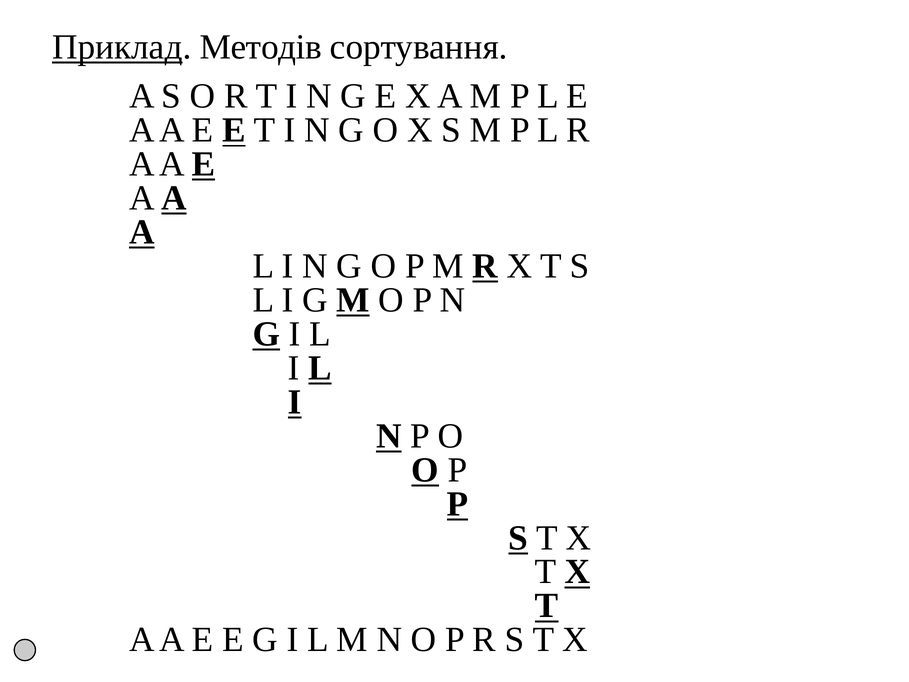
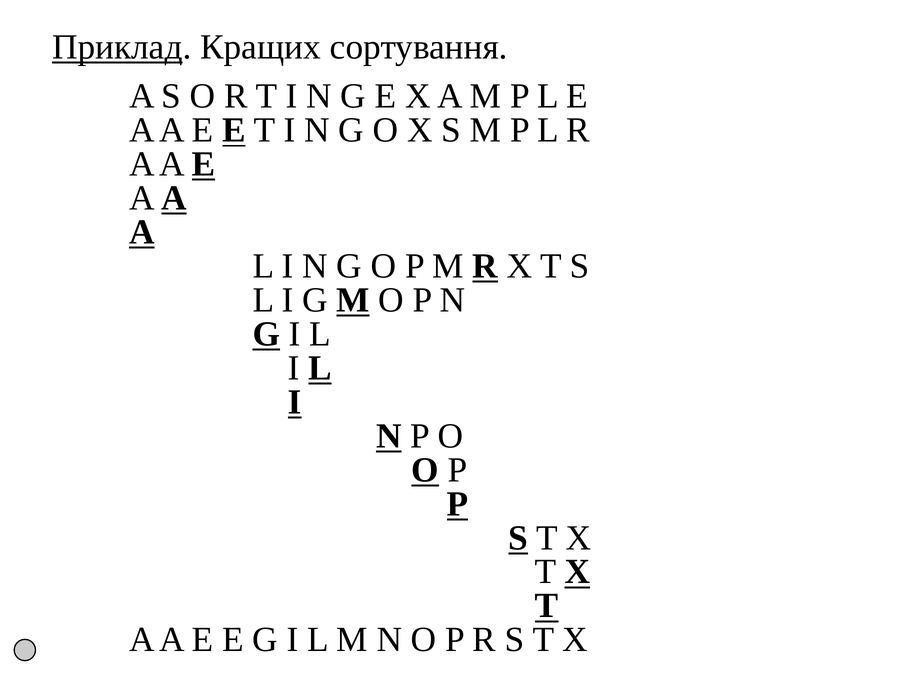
Методів: Методів -> Кращих
